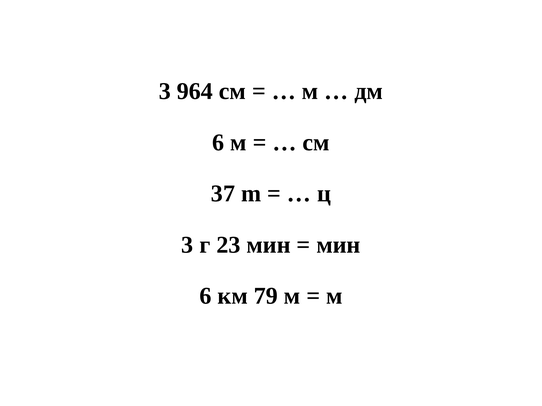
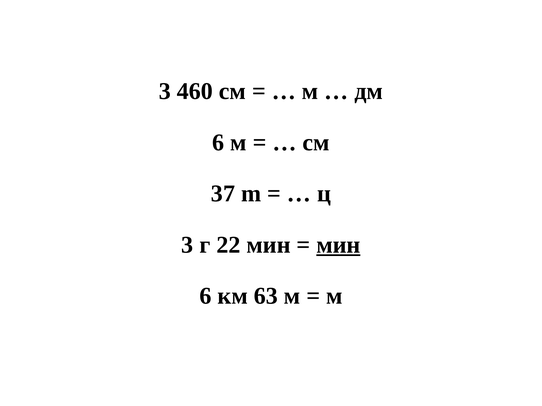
964: 964 -> 460
23: 23 -> 22
мин at (338, 245) underline: none -> present
79: 79 -> 63
